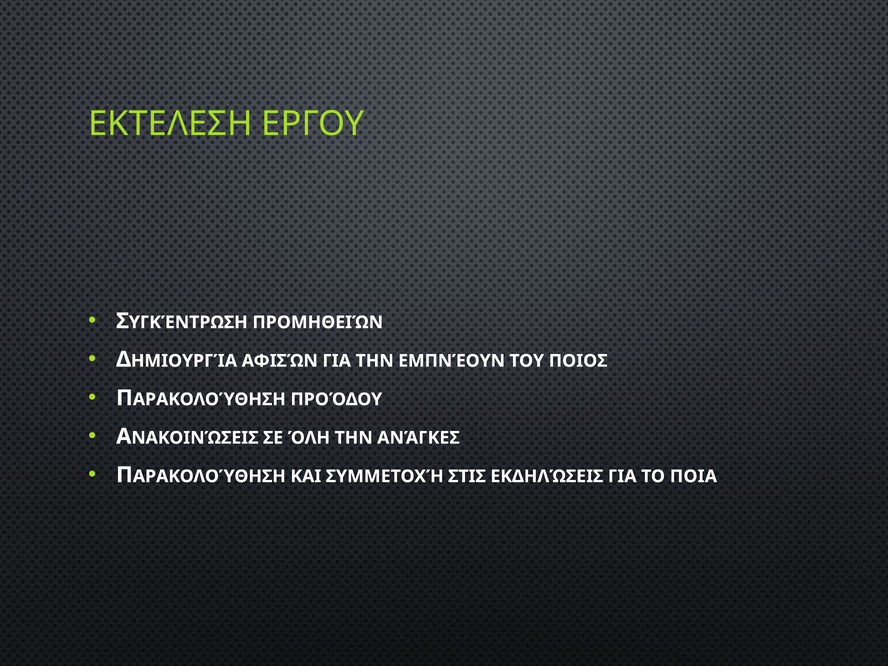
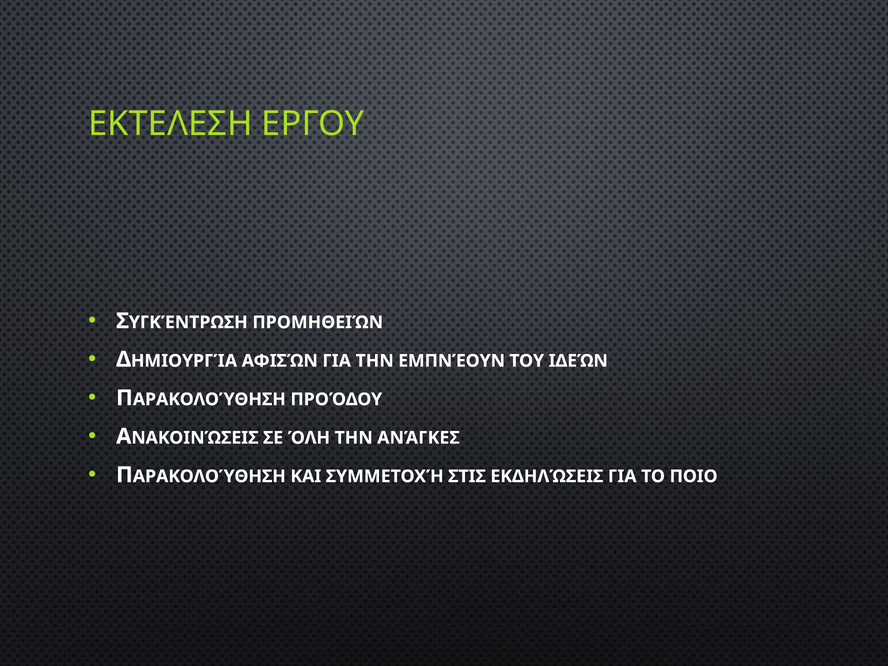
ΠΟΙΟΣ: ΠΟΙΟΣ -> ΙΔΕΏΝ
ΠΟΙΑ: ΠΟΙΑ -> ΠΟΙΟ
